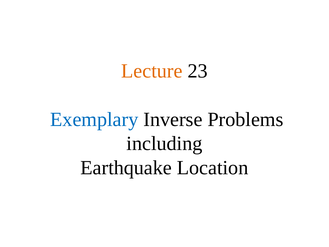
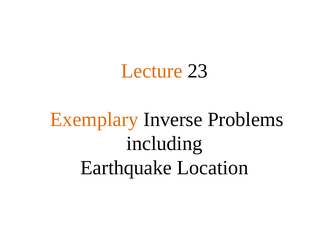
Exemplary colour: blue -> orange
